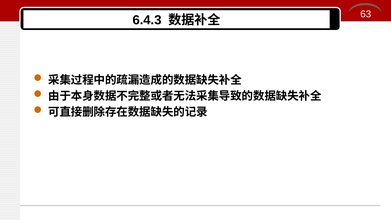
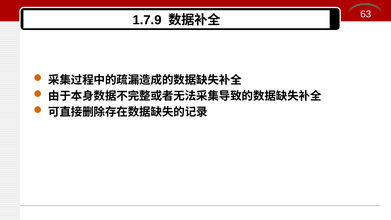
6.4.3: 6.4.3 -> 1.7.9
